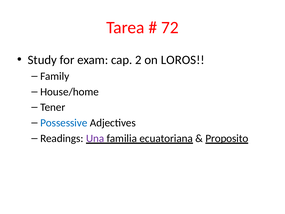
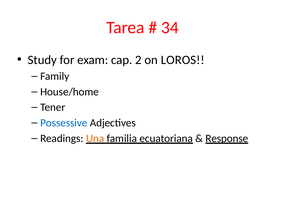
72: 72 -> 34
Una colour: purple -> orange
Proposito: Proposito -> Response
